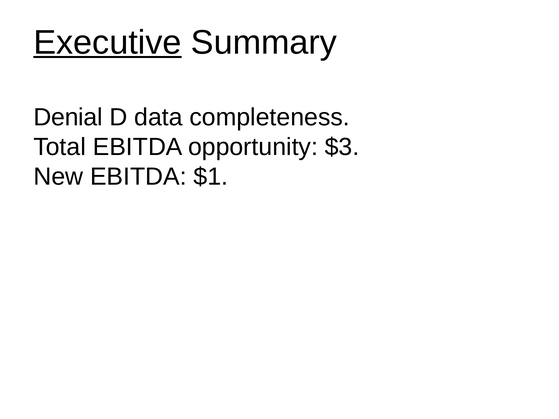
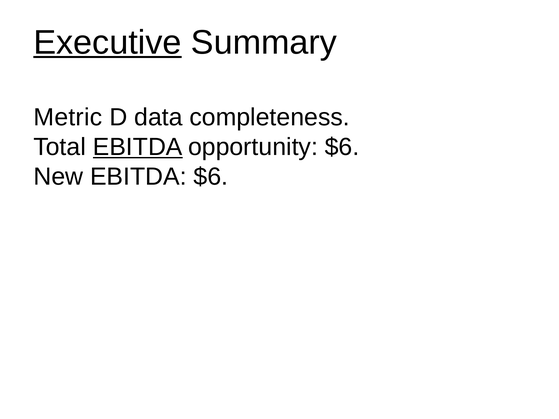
Denial: Denial -> Metric
EBITDA at (138, 147) underline: none -> present
opportunity $3: $3 -> $6
EBITDA $1: $1 -> $6
